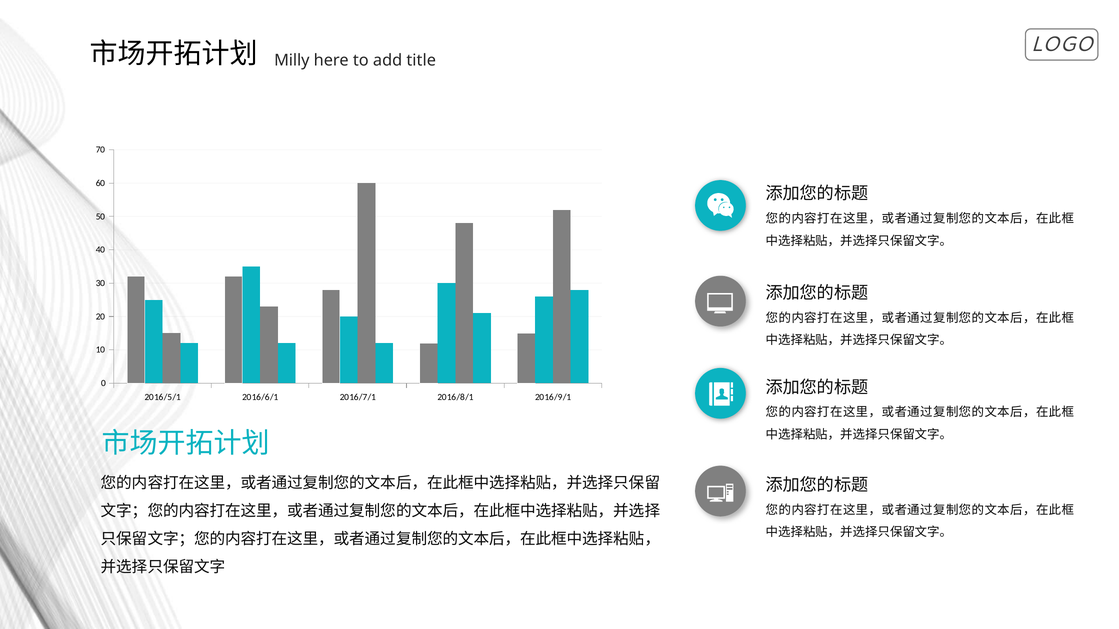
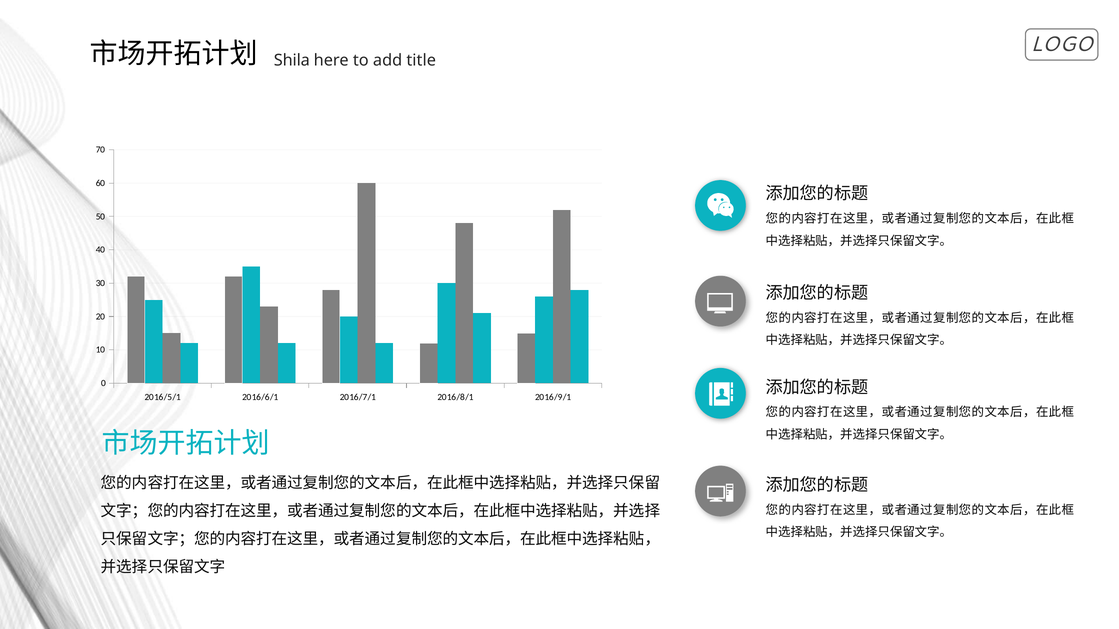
Milly: Milly -> Shila
